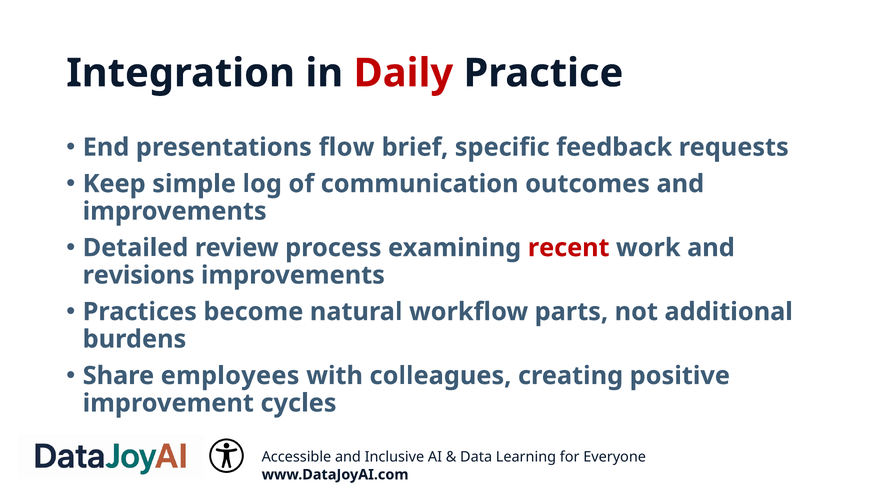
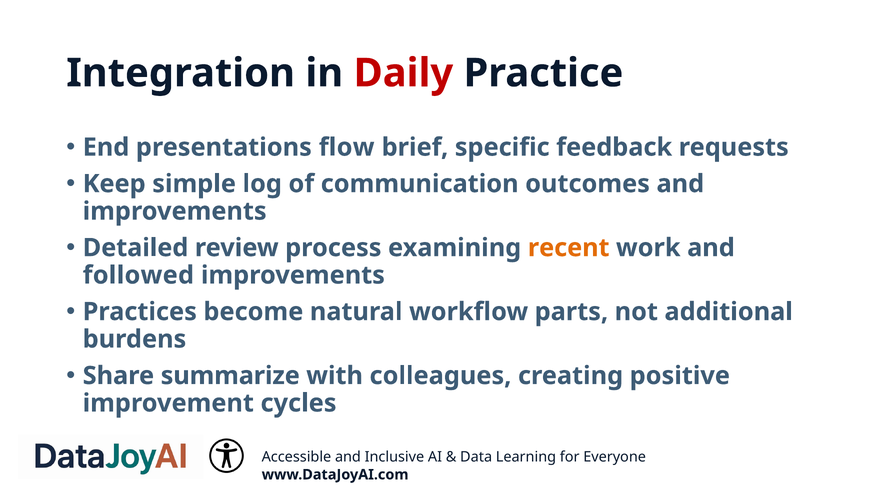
recent colour: red -> orange
revisions: revisions -> followed
employees: employees -> summarize
